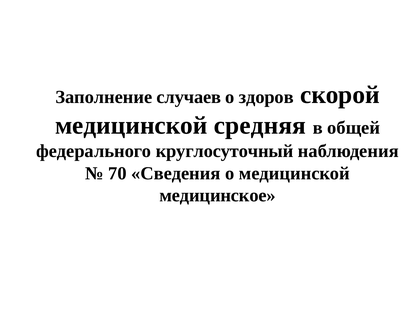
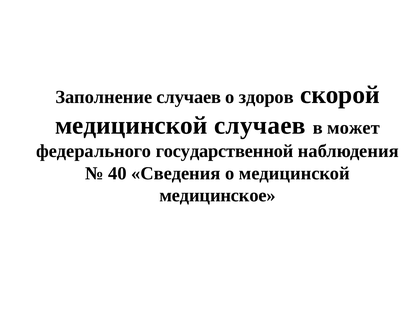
медицинской средняя: средняя -> случаев
общей: общей -> может
круглосуточный: круглосуточный -> государственной
70: 70 -> 40
